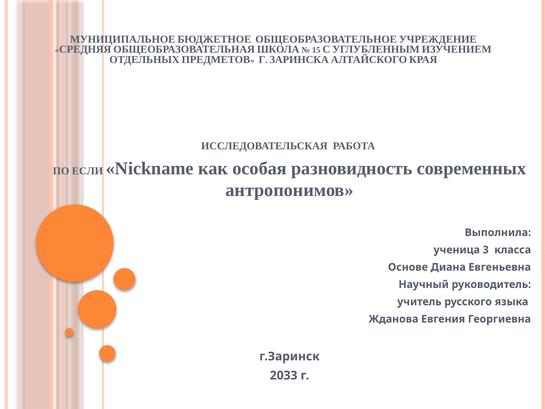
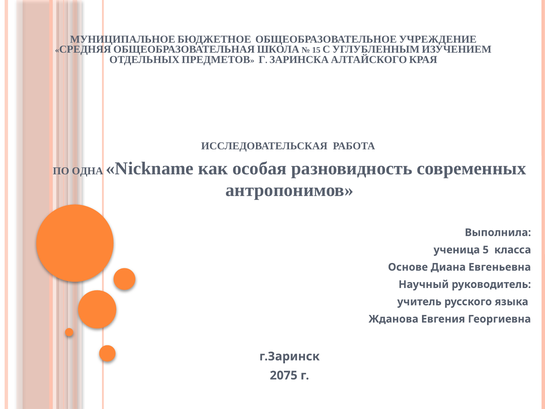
ЕСЛИ: ЕСЛИ -> ОДНА
3: 3 -> 5
2033: 2033 -> 2075
